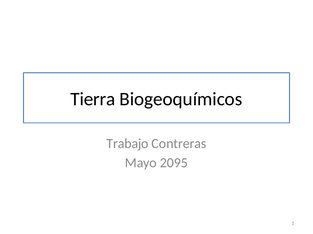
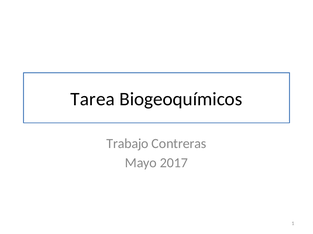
Tierra: Tierra -> Tarea
2095: 2095 -> 2017
